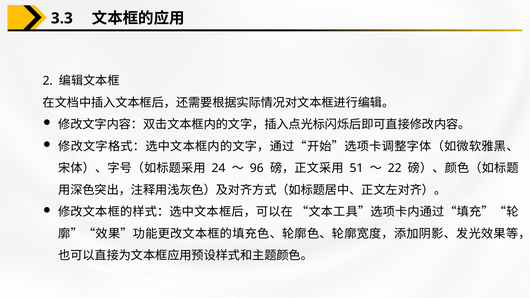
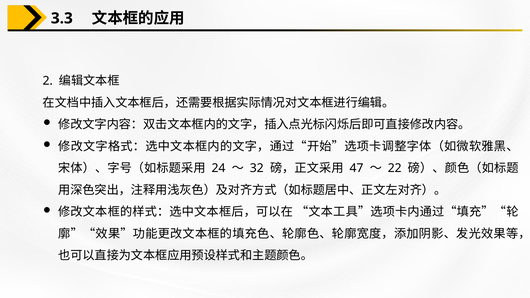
96: 96 -> 32
51: 51 -> 47
